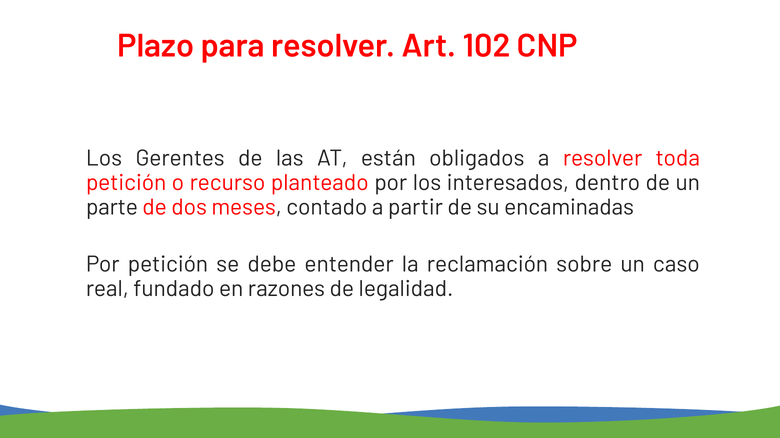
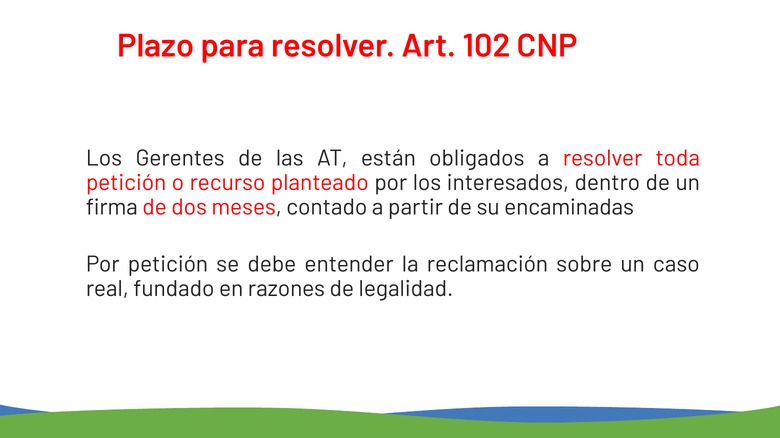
parte: parte -> firma
